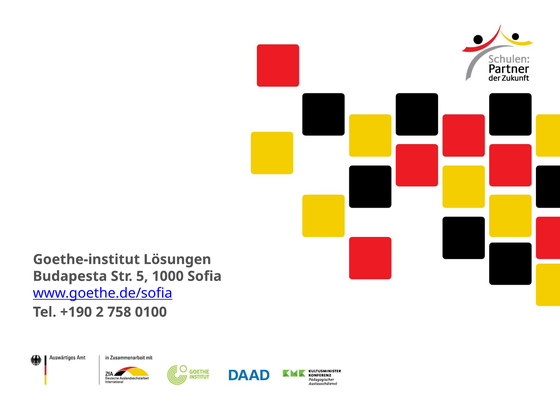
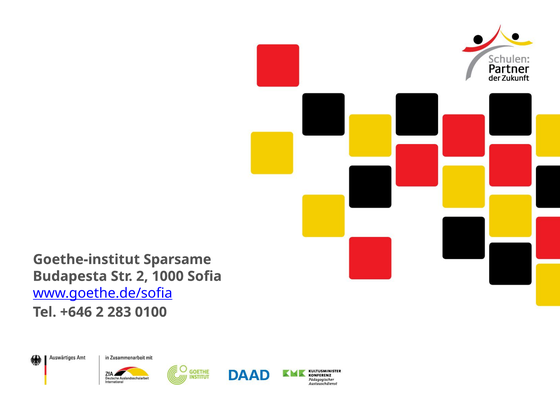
Lösungen: Lösungen -> Sparsame
Str 5: 5 -> 2
+190: +190 -> +646
758: 758 -> 283
